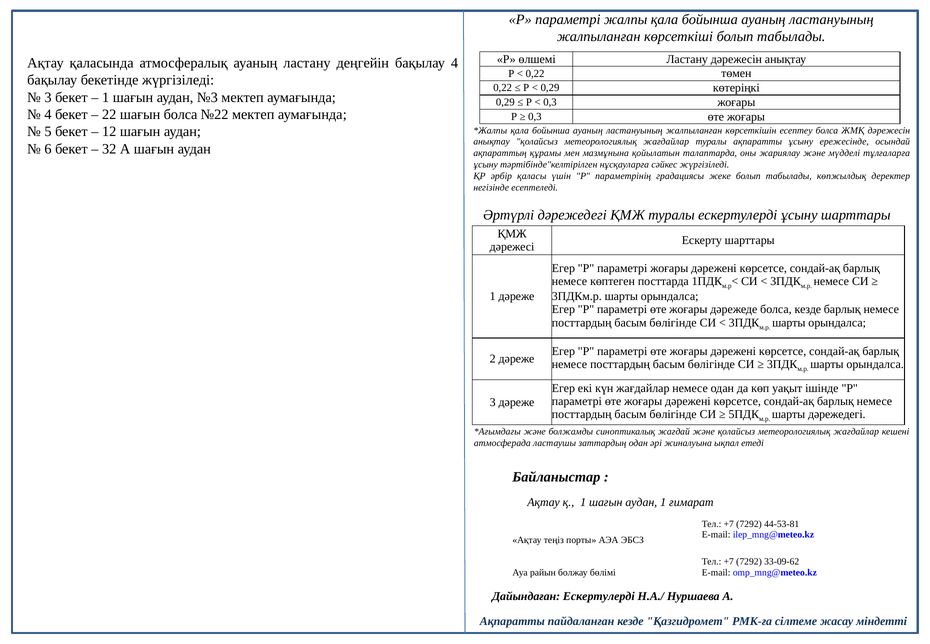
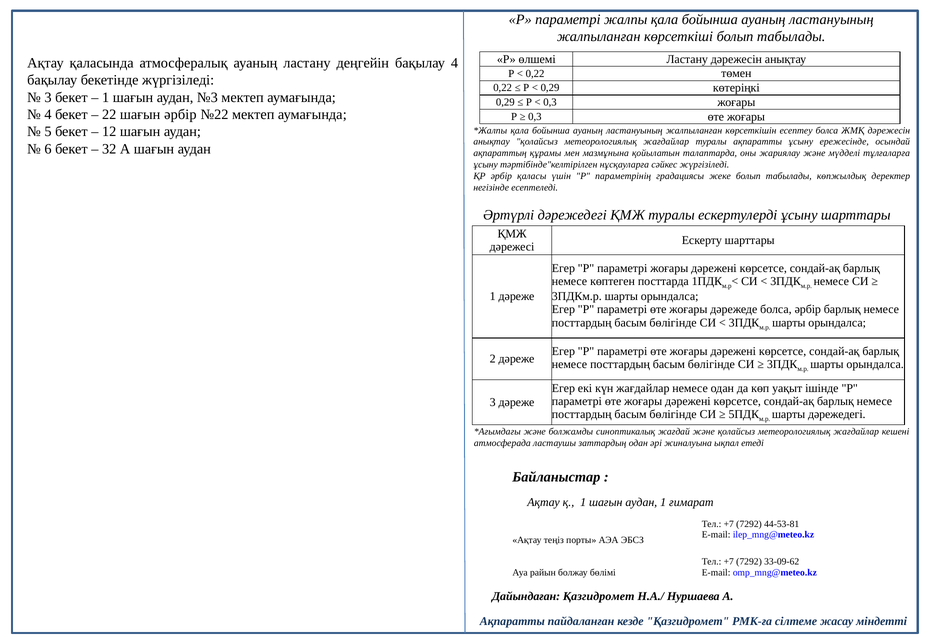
шағын болса: болса -> әрбір
болса кезде: кезде -> әрбір
Дайындаған Ескертулерді: Ескертулерді -> Қазгидромет
